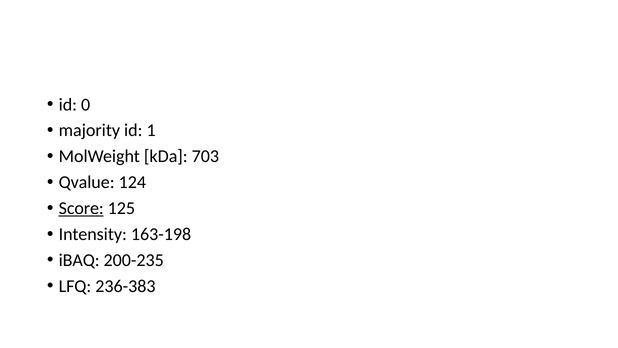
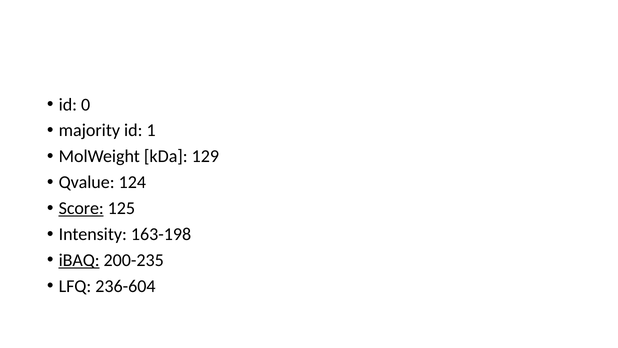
703: 703 -> 129
iBAQ underline: none -> present
236-383: 236-383 -> 236-604
